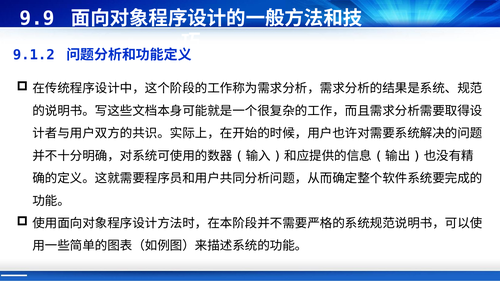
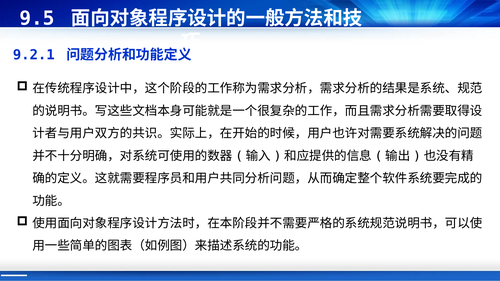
9.9: 9.9 -> 9.5
9.1.2: 9.1.2 -> 9.2.1
